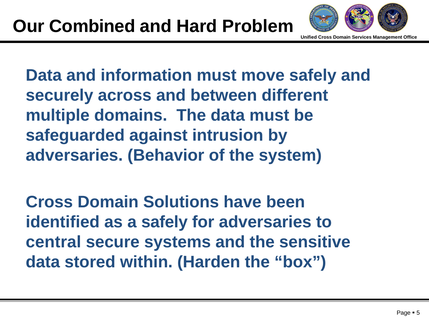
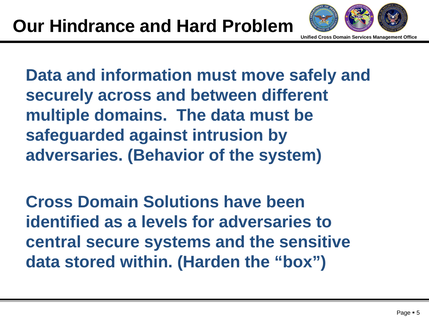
Combined: Combined -> Hindrance
a safely: safely -> levels
